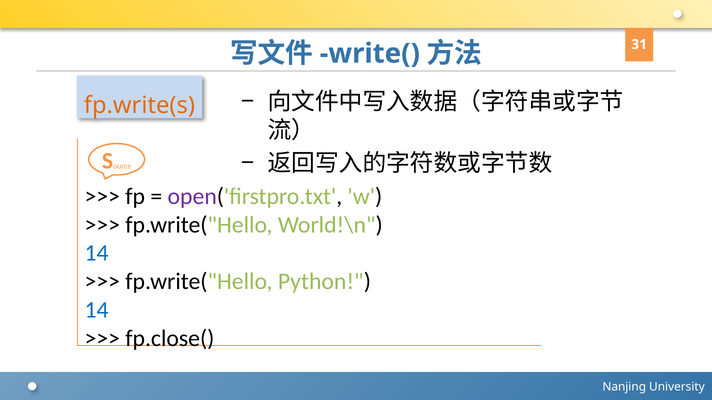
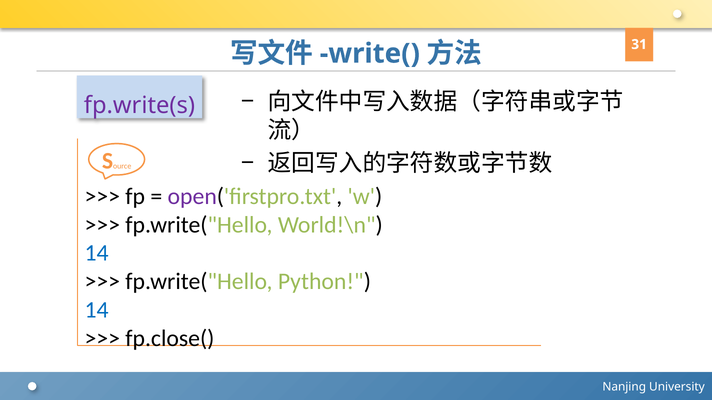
fp.write(s colour: orange -> purple
